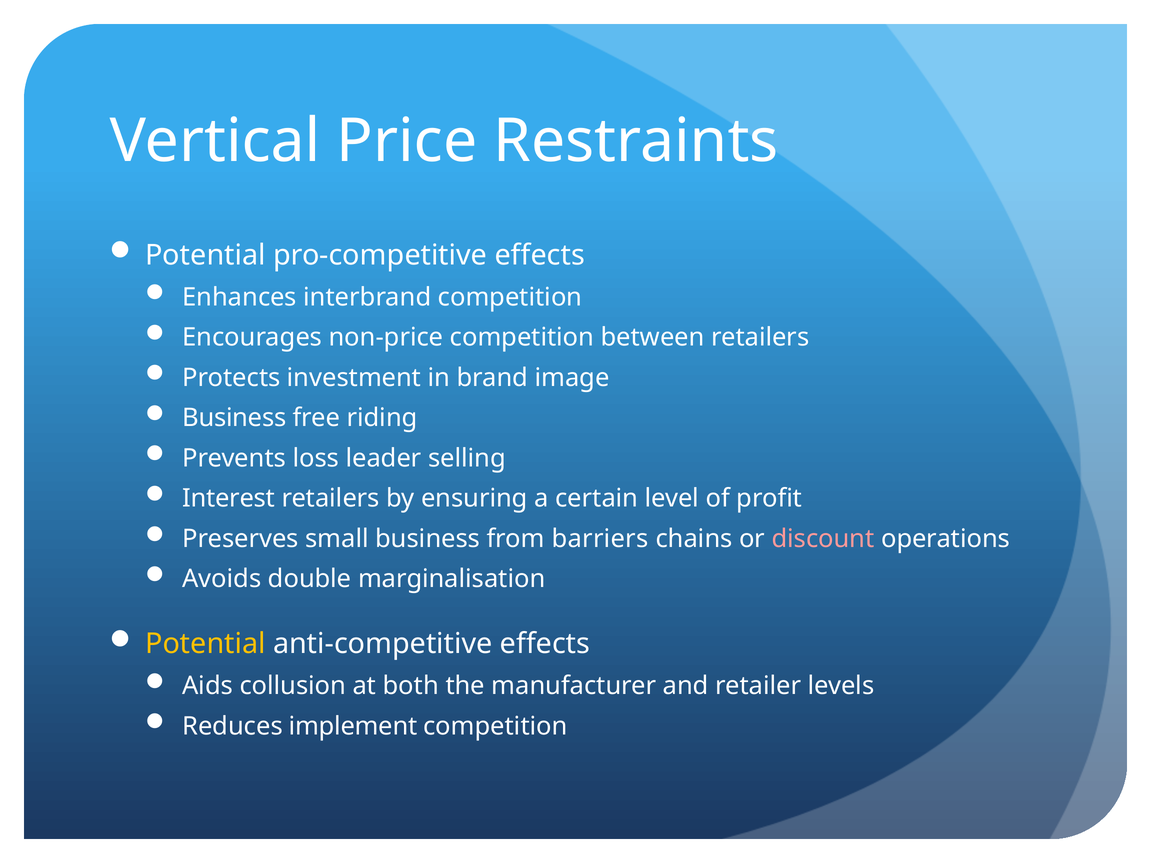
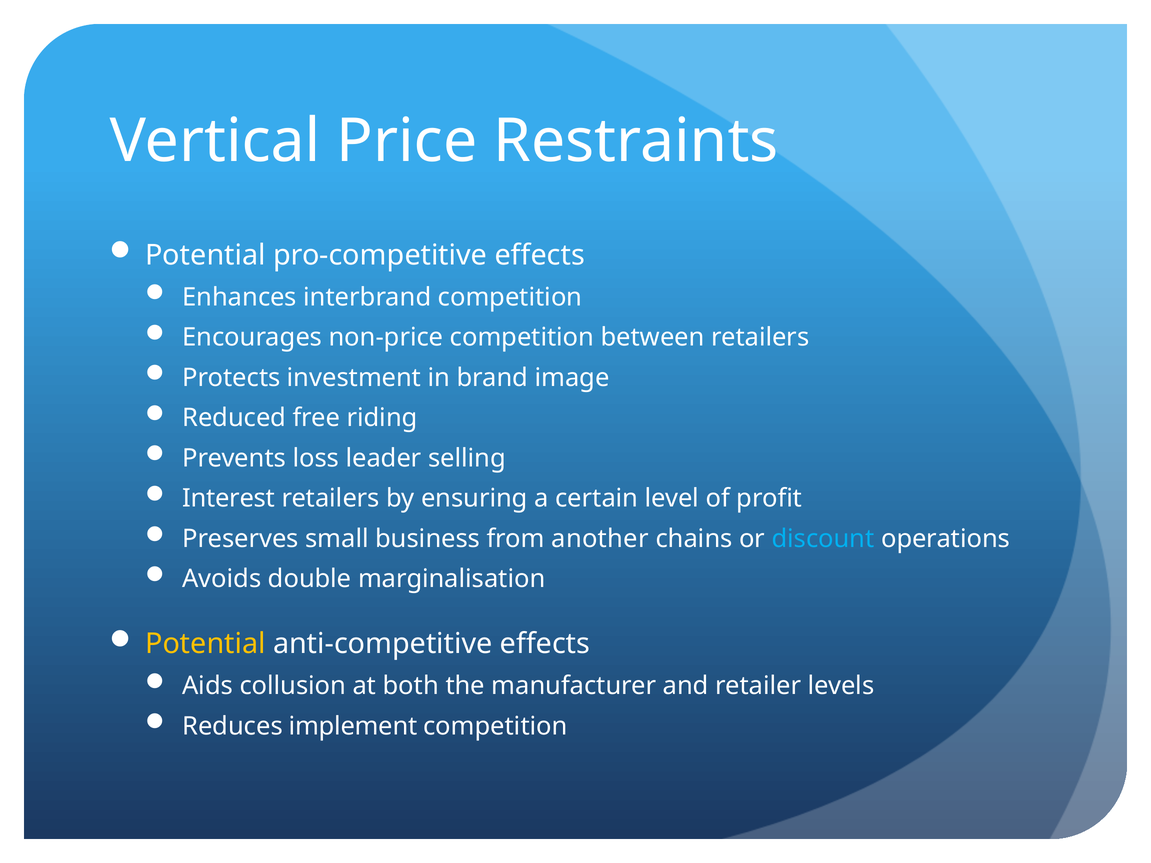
Business at (234, 418): Business -> Reduced
barriers: barriers -> another
discount colour: pink -> light blue
